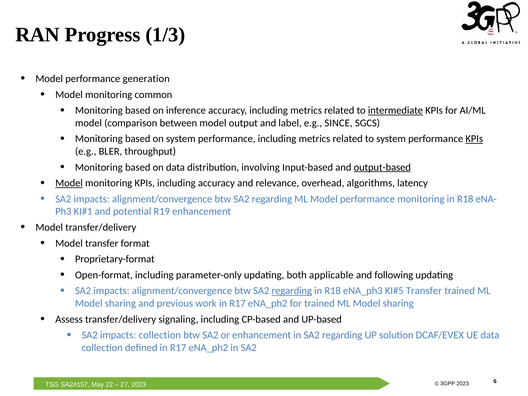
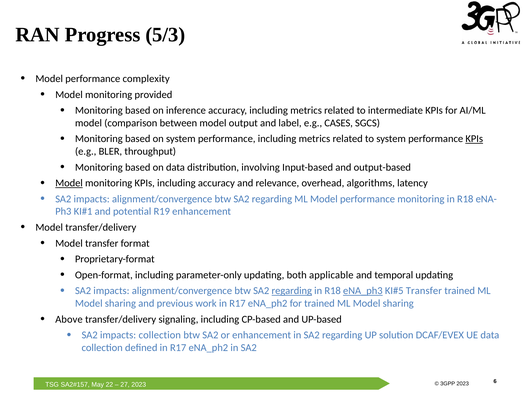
1/3: 1/3 -> 5/3
generation: generation -> complexity
common: common -> provided
intermediate underline: present -> none
SINCE: SINCE -> CASES
output-based underline: present -> none
following: following -> temporal
eNA_ph3 underline: none -> present
Assess: Assess -> Above
